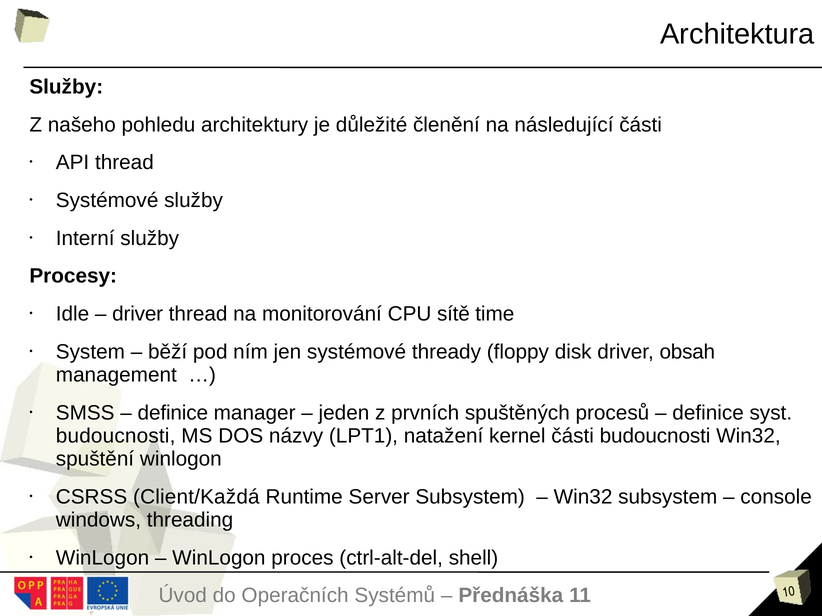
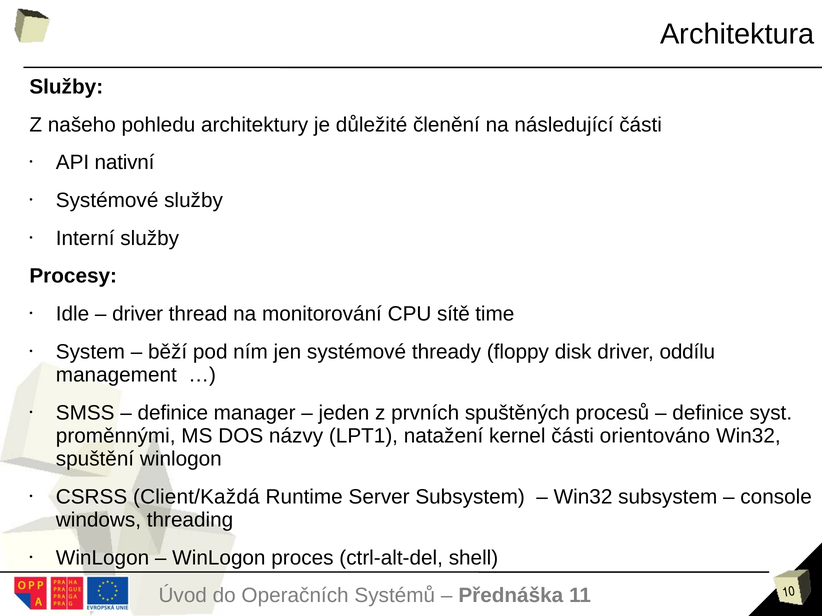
API thread: thread -> nativní
obsah: obsah -> oddílu
budoucnosti at (116, 436): budoucnosti -> proměnnými
části budoucnosti: budoucnosti -> orientováno
